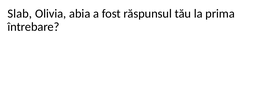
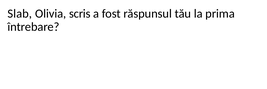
abia: abia -> scris
